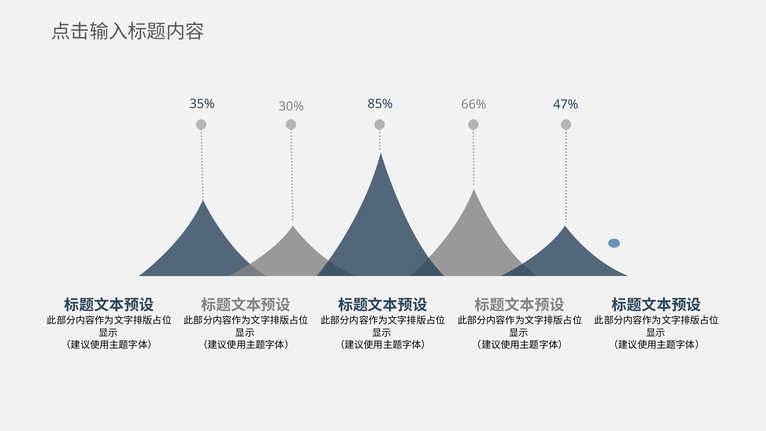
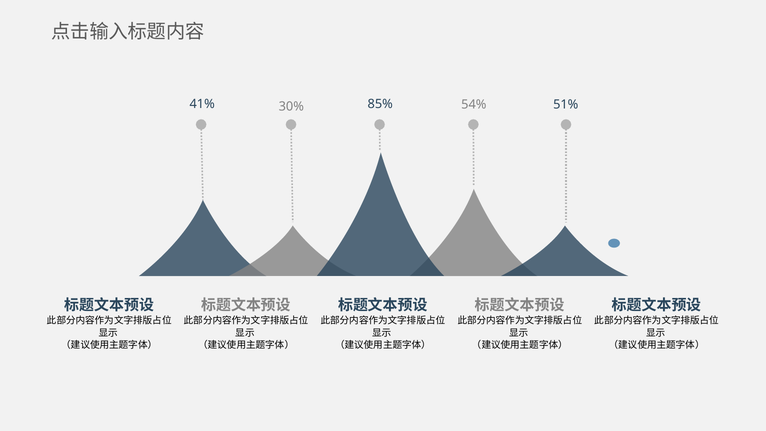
47%: 47% -> 51%
35%: 35% -> 41%
66%: 66% -> 54%
